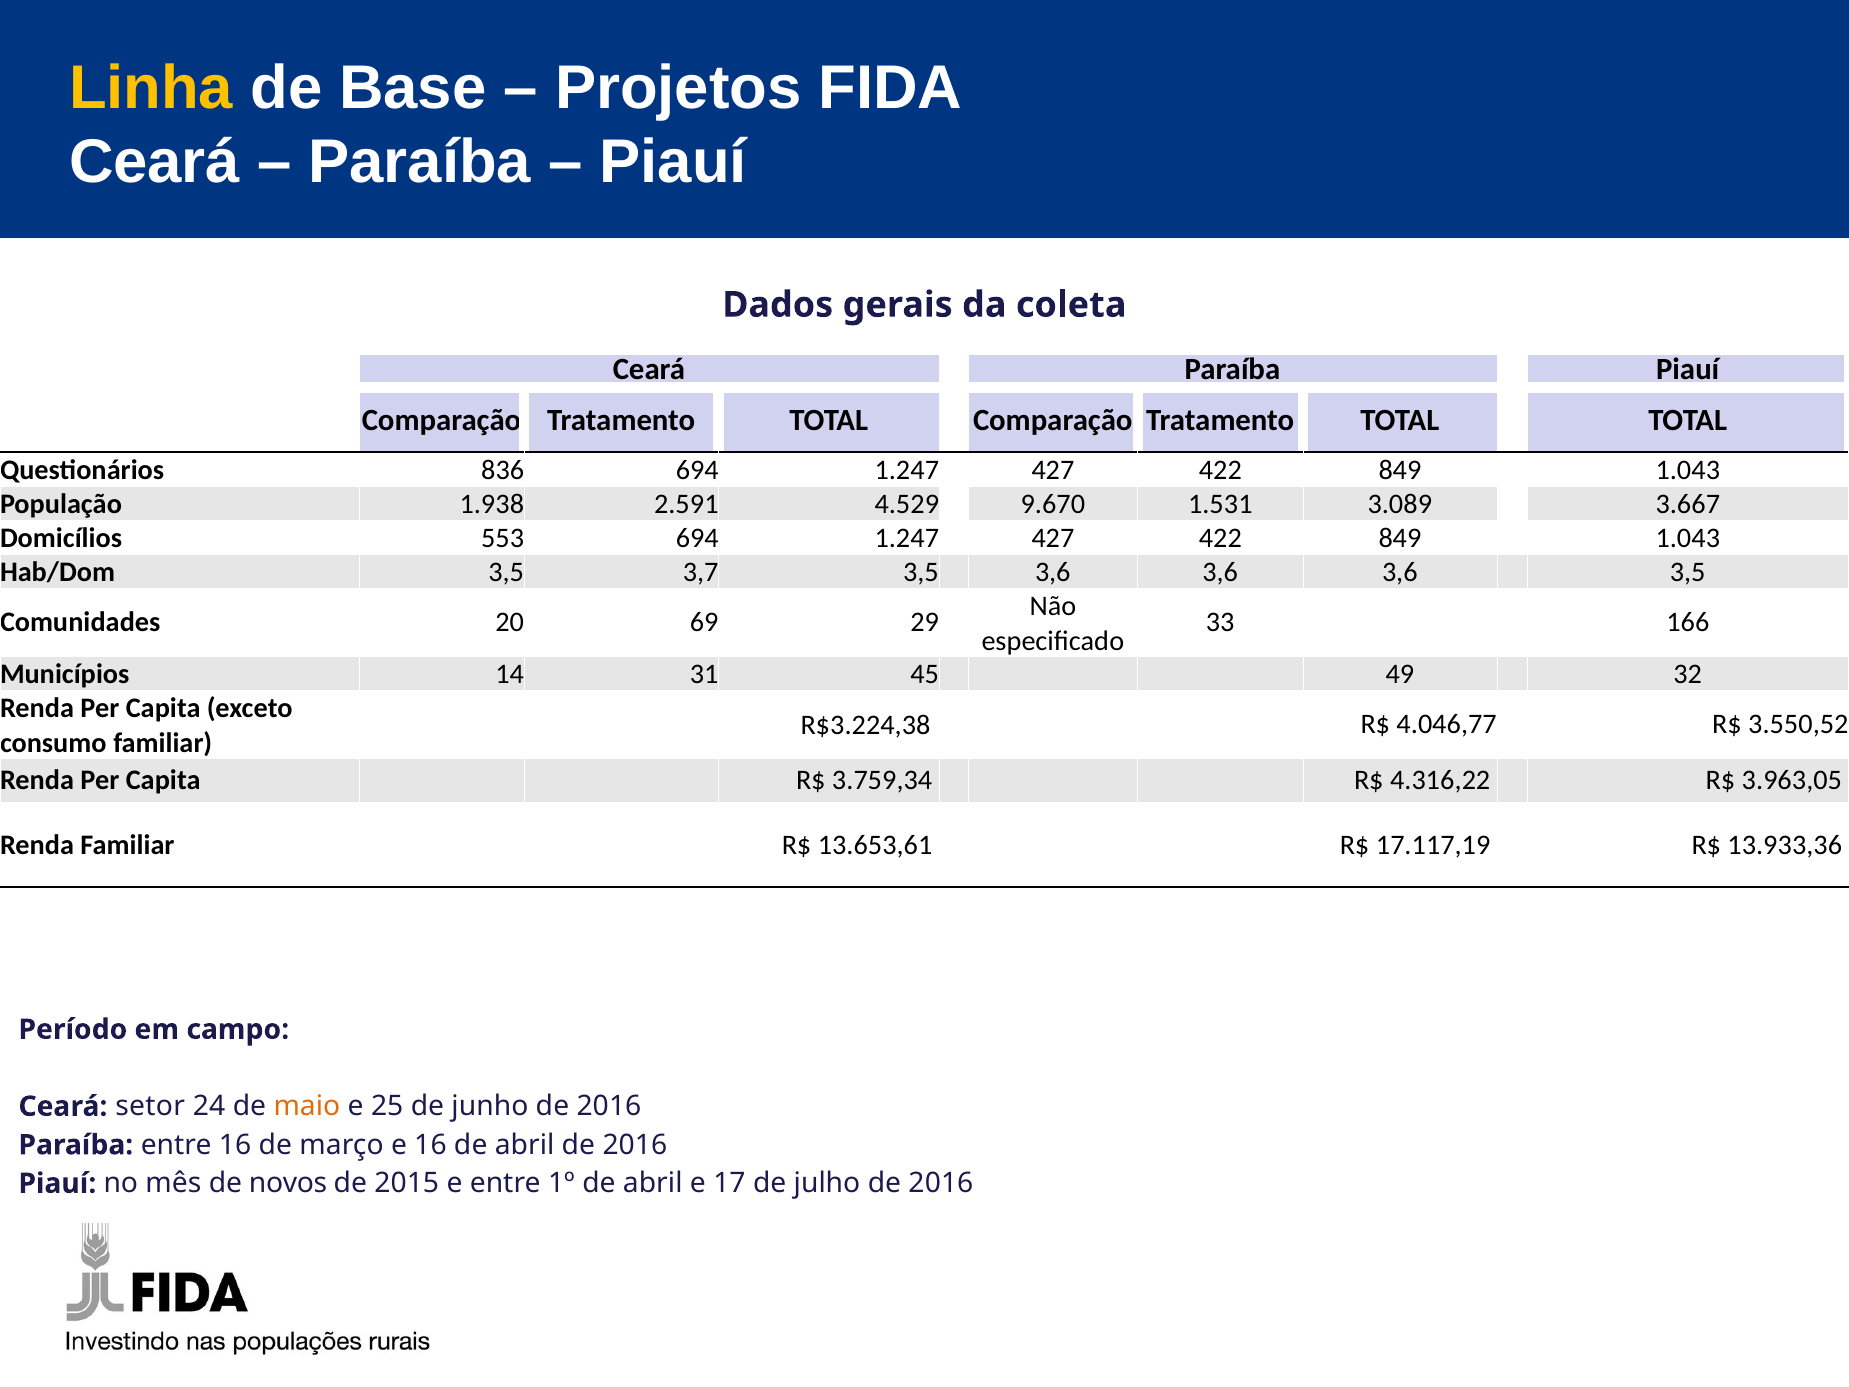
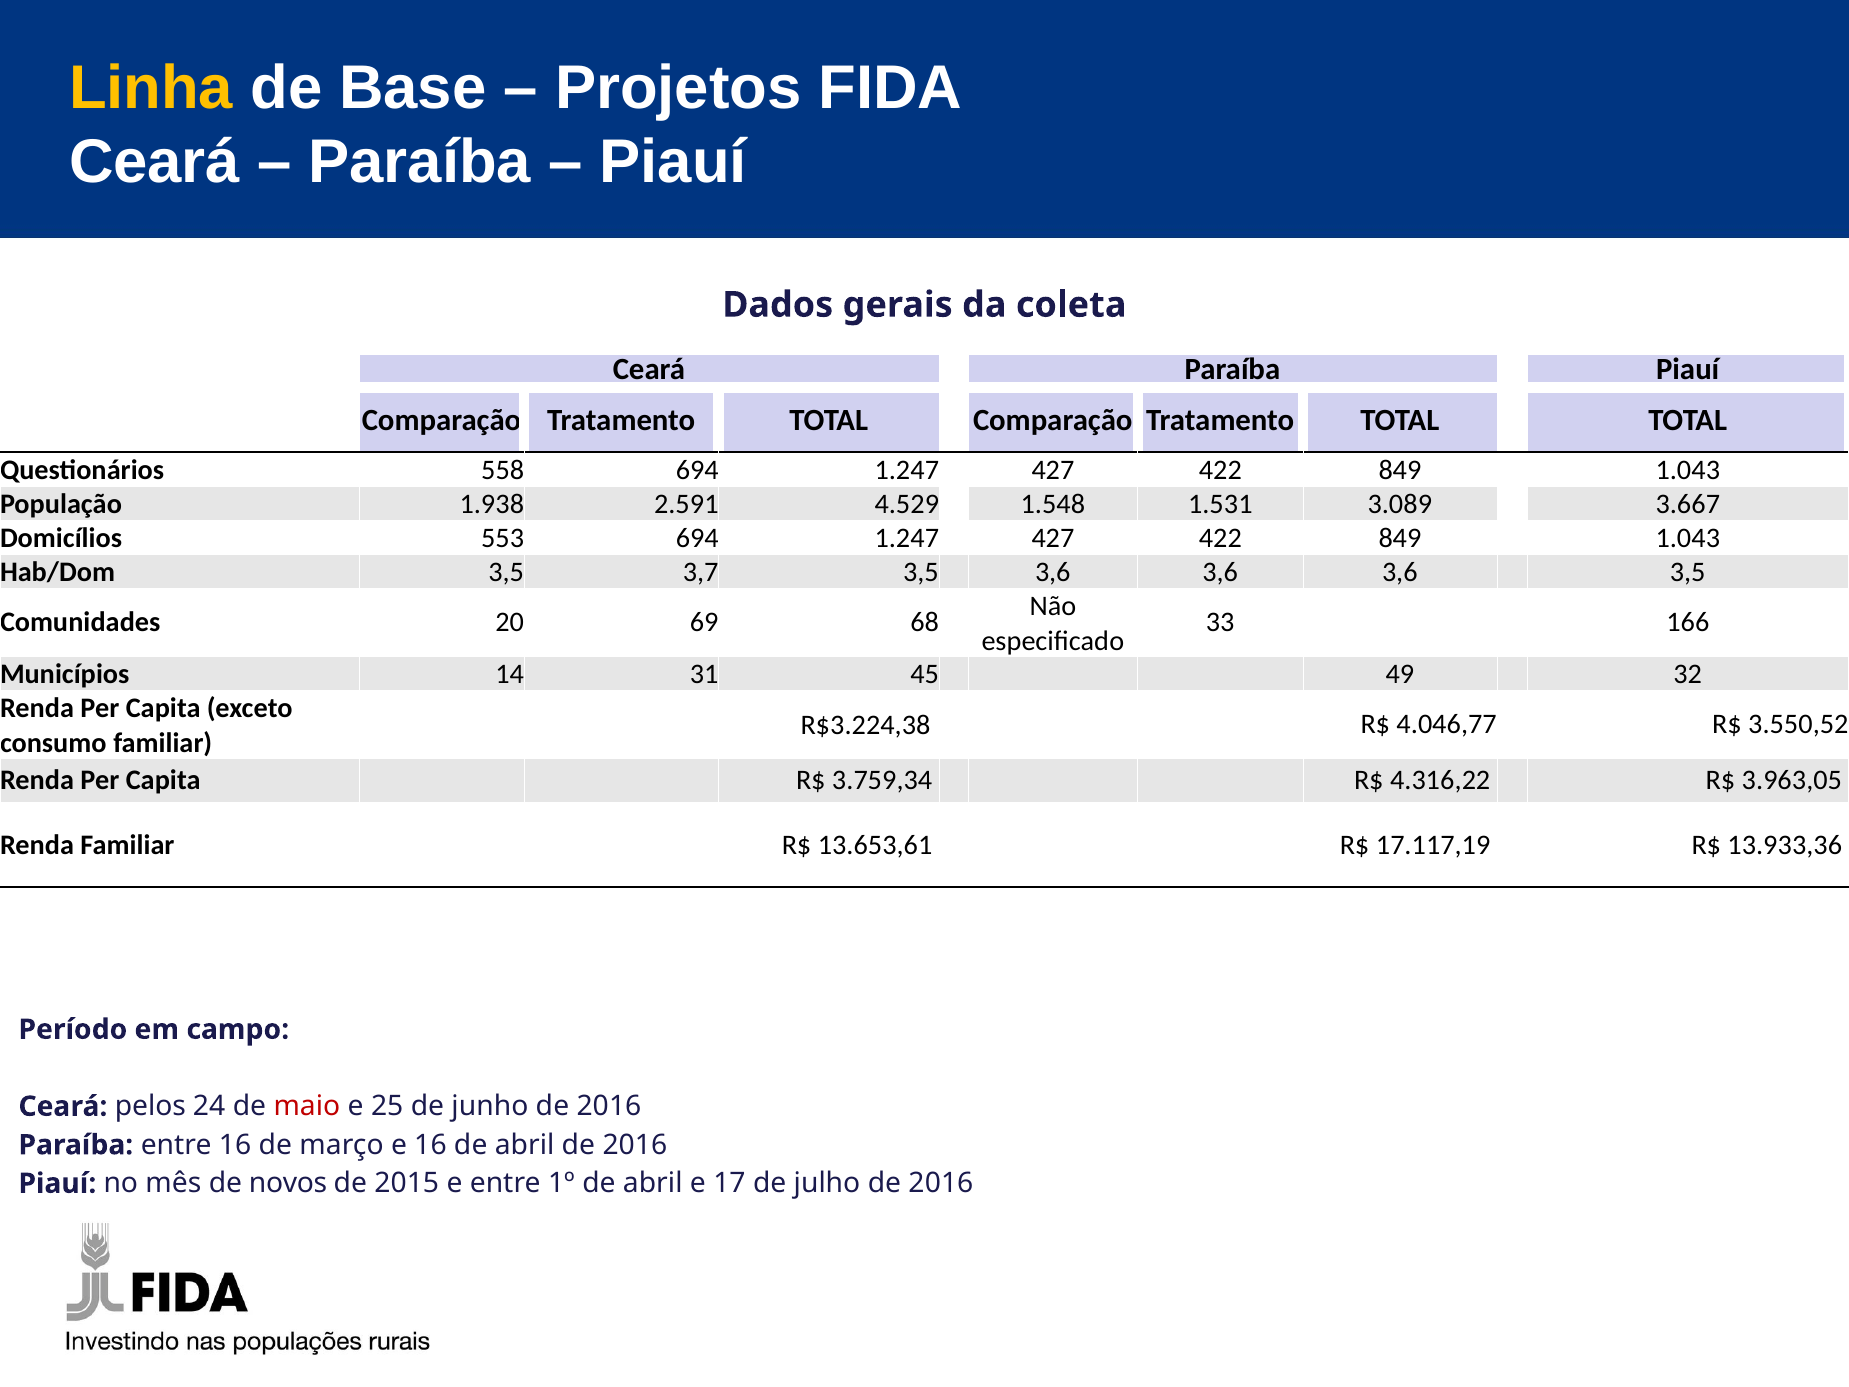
836: 836 -> 558
9.670: 9.670 -> 1.548
29: 29 -> 68
setor: setor -> pelos
maio colour: orange -> red
